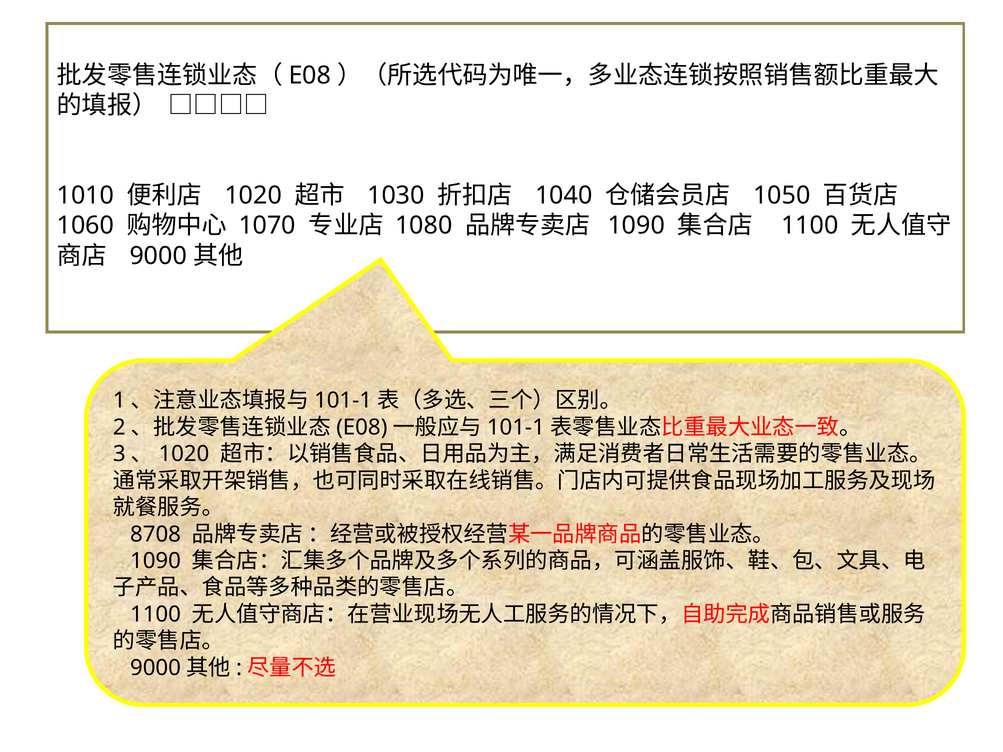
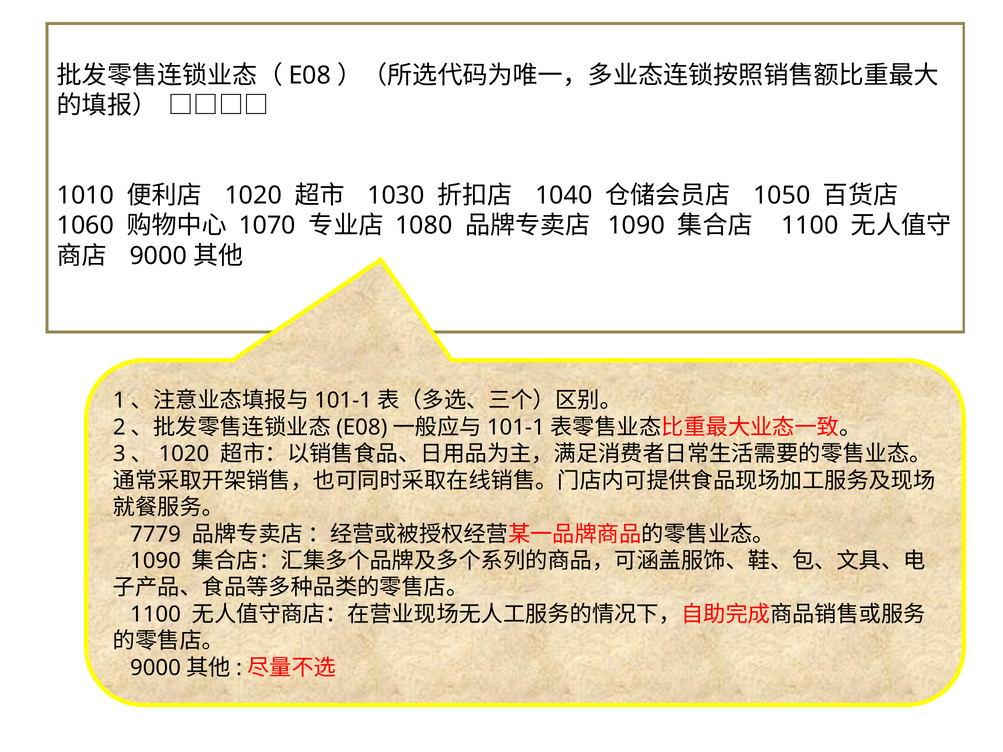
8708: 8708 -> 7779
